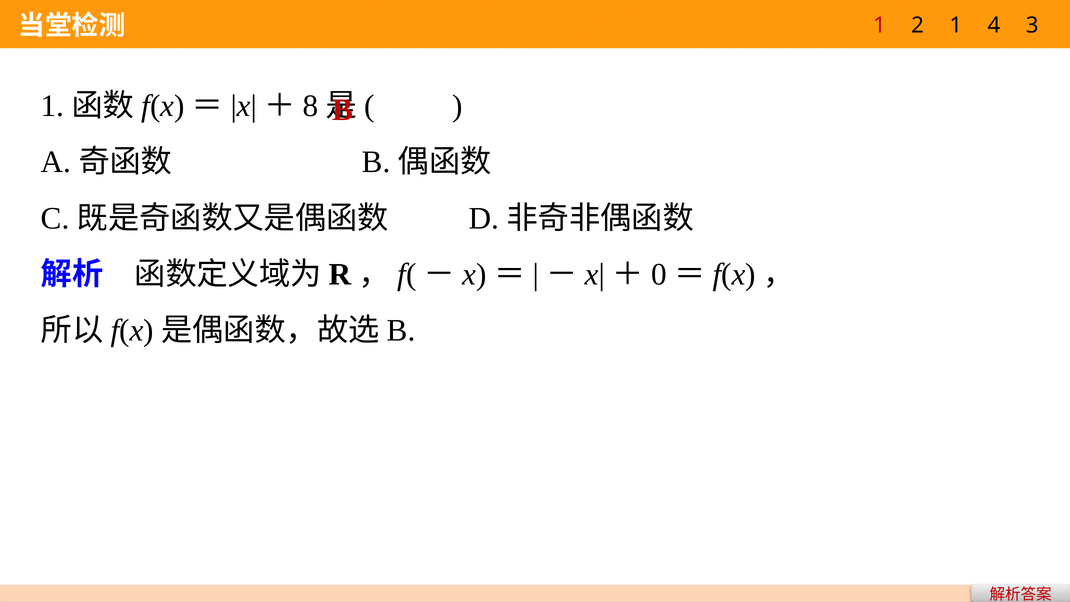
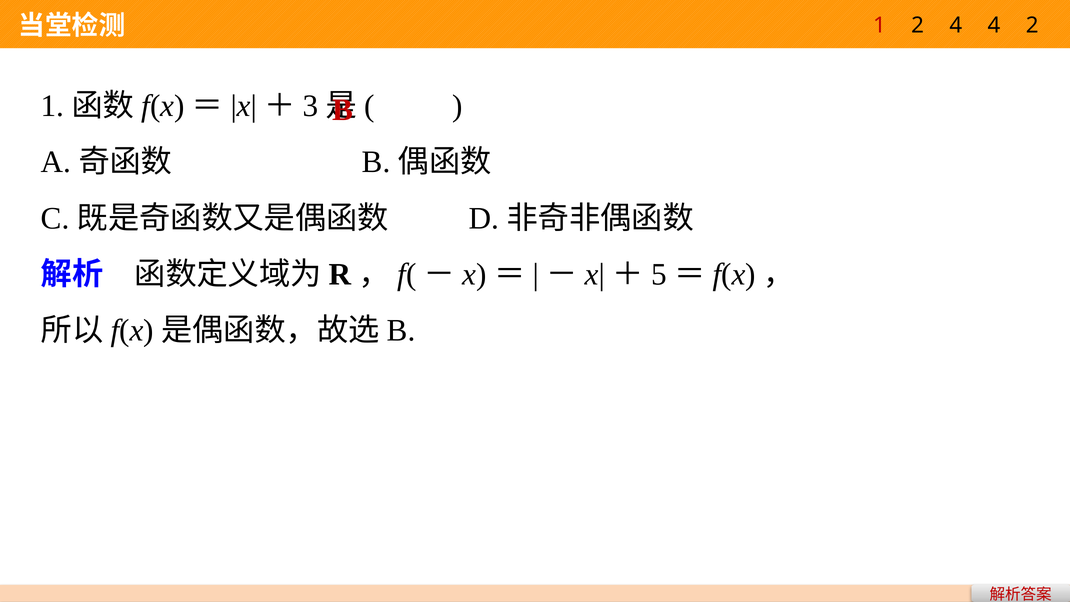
2 1: 1 -> 4
4 3: 3 -> 2
8: 8 -> 3
0: 0 -> 5
